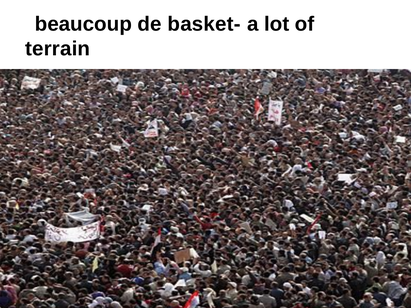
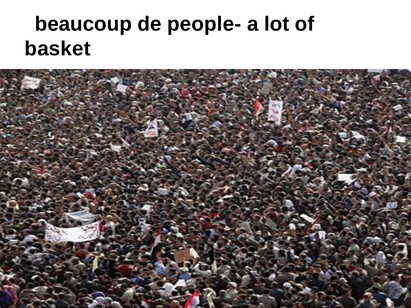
basket-: basket- -> people-
terrain: terrain -> basket
